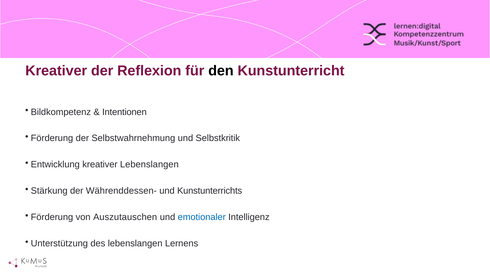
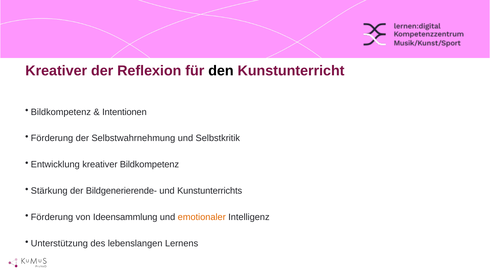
kreativer Lebenslangen: Lebenslangen -> Bildkompetenz
Währenddessen-: Währenddessen- -> Bildgenerierende-
Auszutauschen: Auszutauschen -> Ideensammlung
emotionaler colour: blue -> orange
